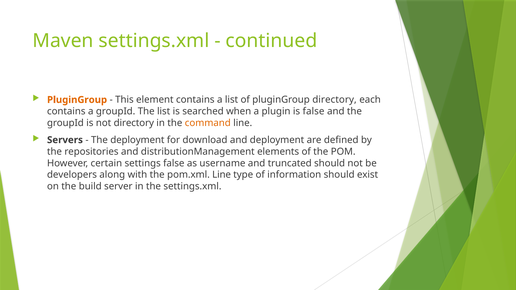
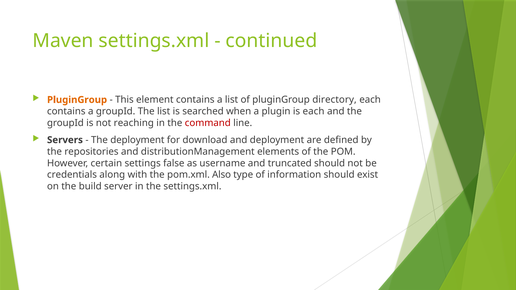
is false: false -> each
not directory: directory -> reaching
command colour: orange -> red
developers: developers -> credentials
pom.xml Line: Line -> Also
